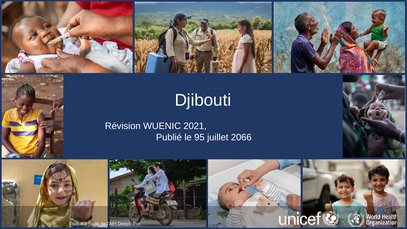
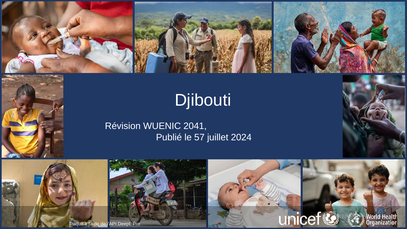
2021: 2021 -> 2041
95: 95 -> 57
2066: 2066 -> 2024
